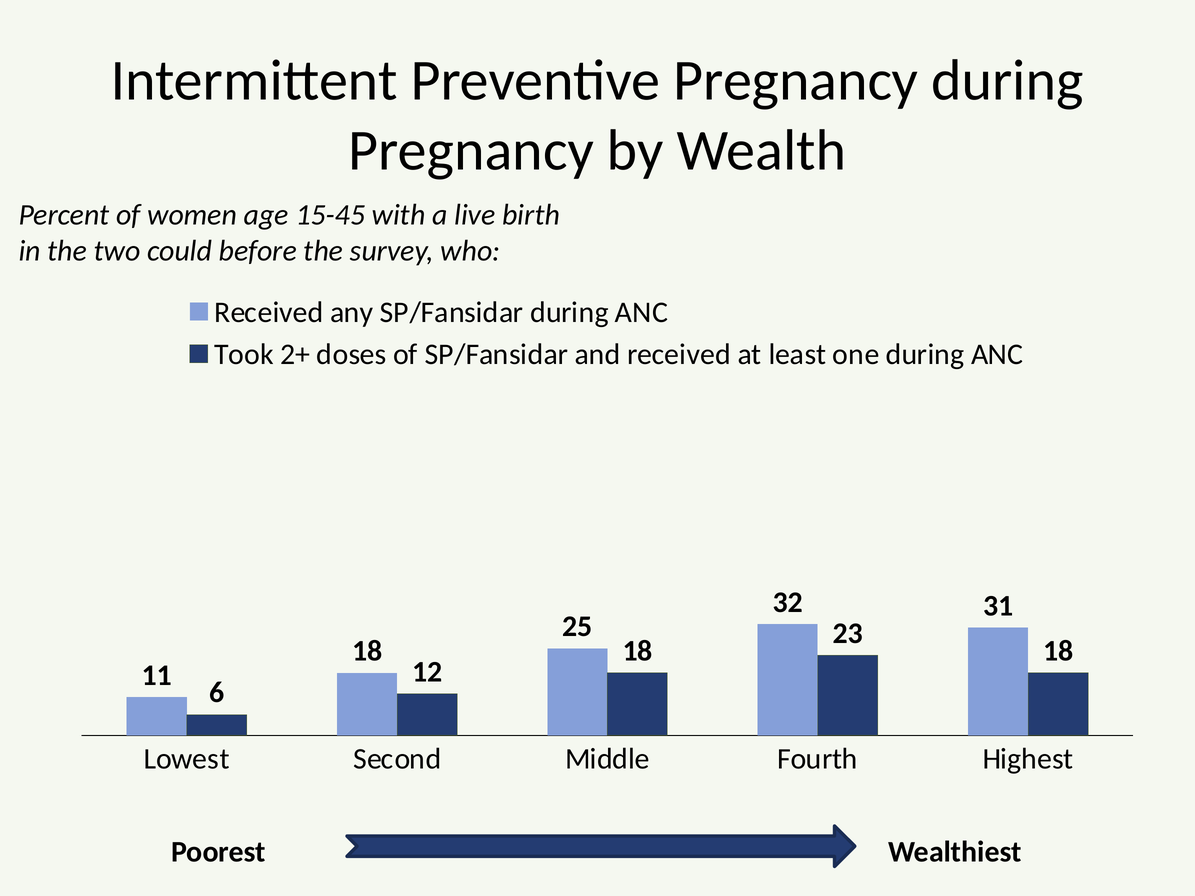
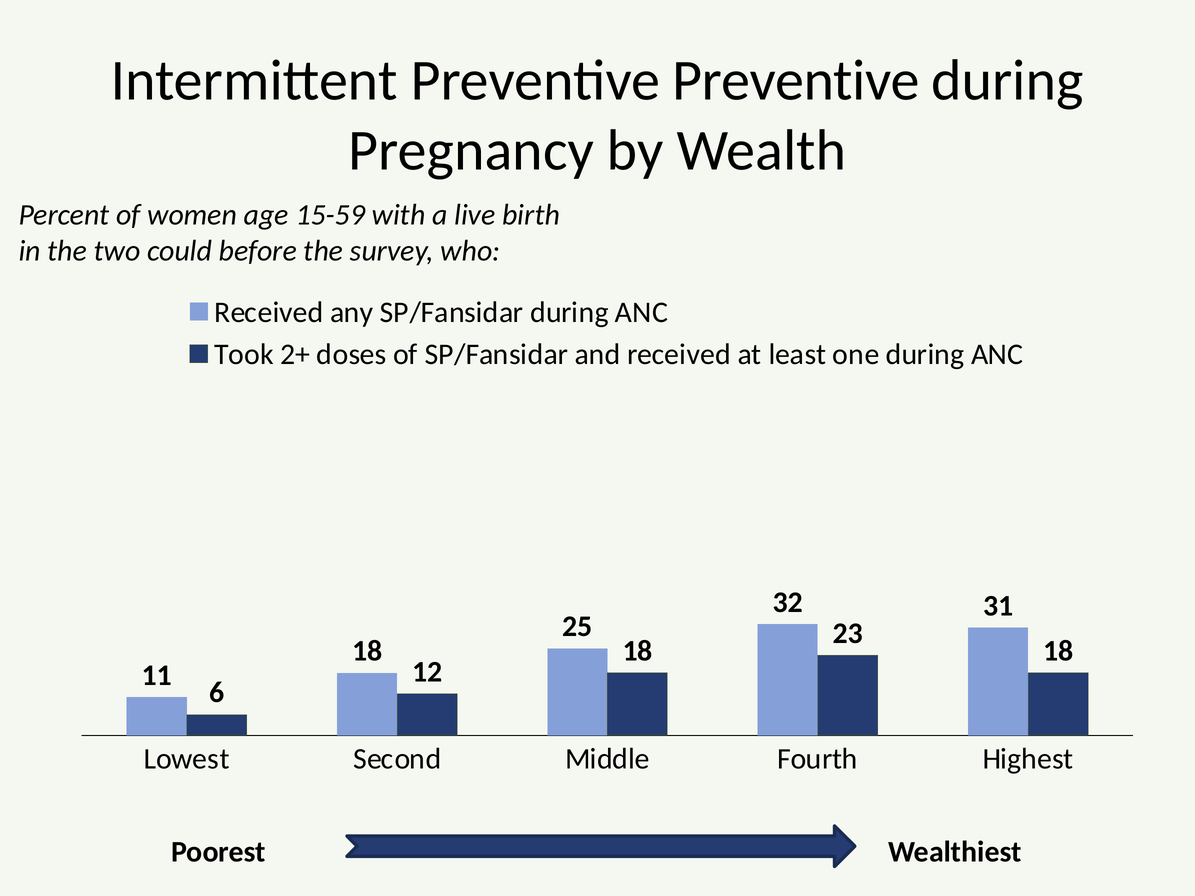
Preventive Pregnancy: Pregnancy -> Preventive
15-45: 15-45 -> 15-59
